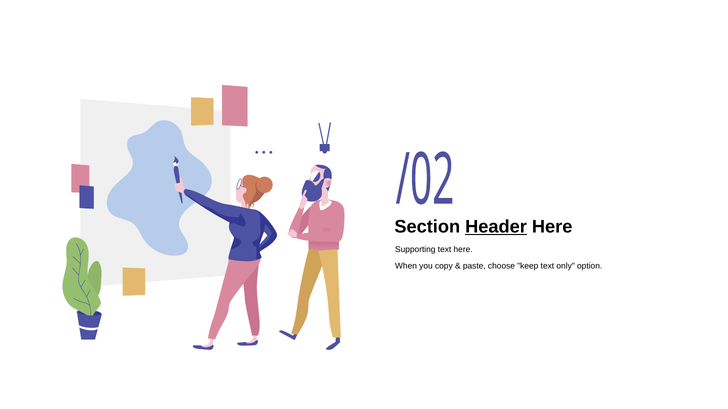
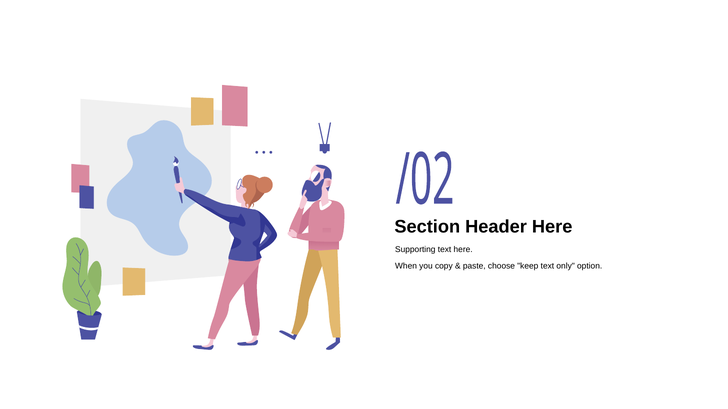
Header underline: present -> none
